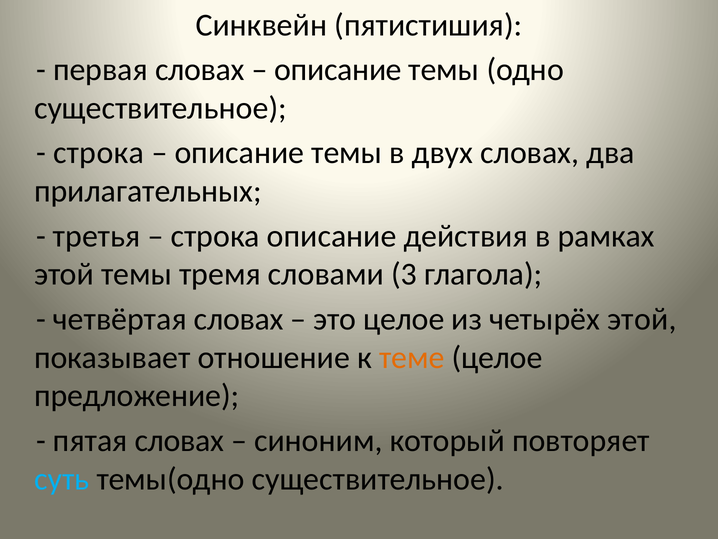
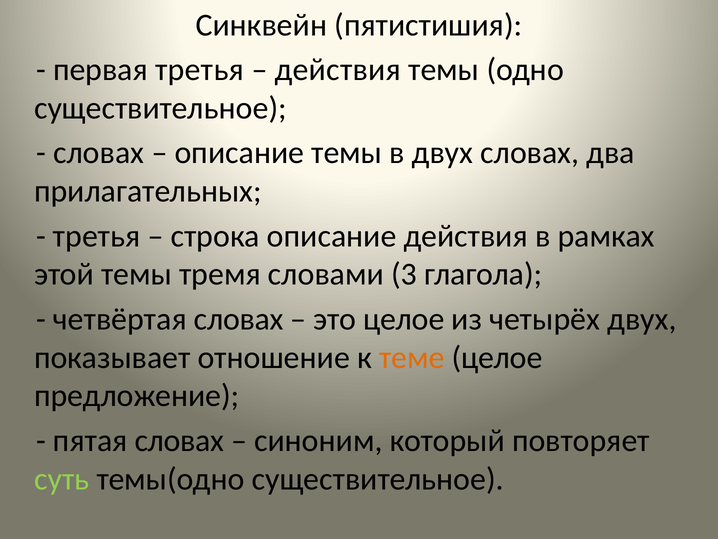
первая словах: словах -> третья
описание at (338, 70): описание -> действия
строка at (99, 153): строка -> словах
четырёх этой: этой -> двух
суть colour: light blue -> light green
